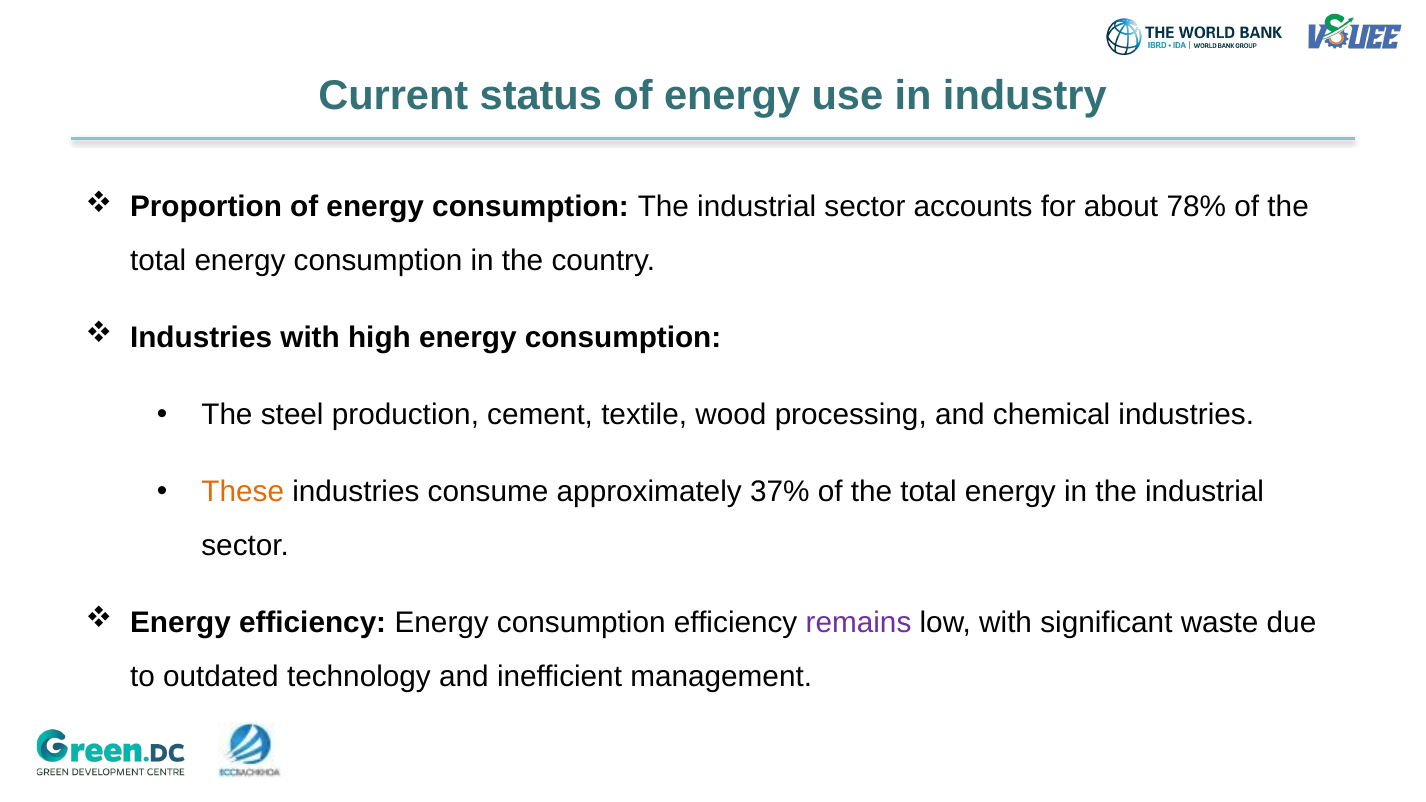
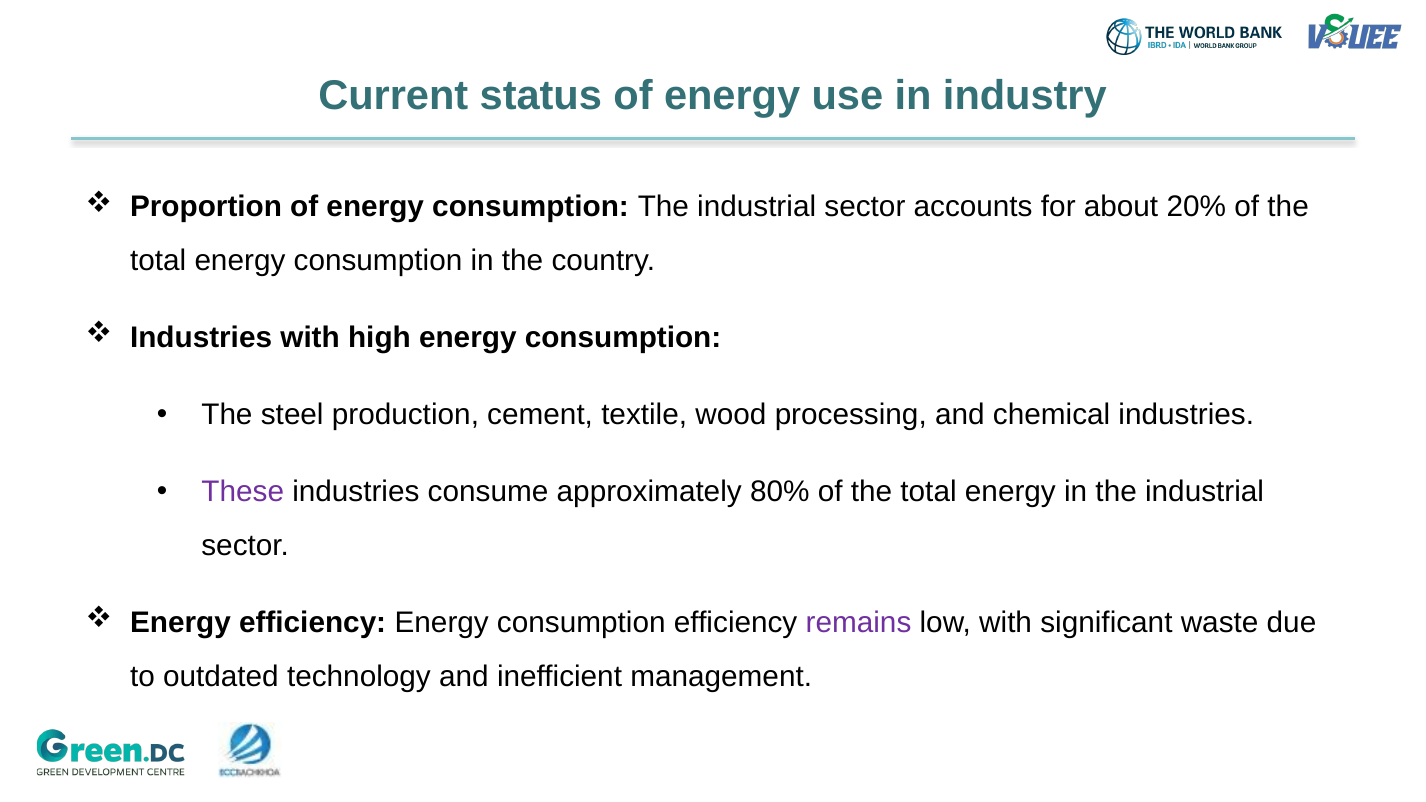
78%: 78% -> 20%
These colour: orange -> purple
37%: 37% -> 80%
